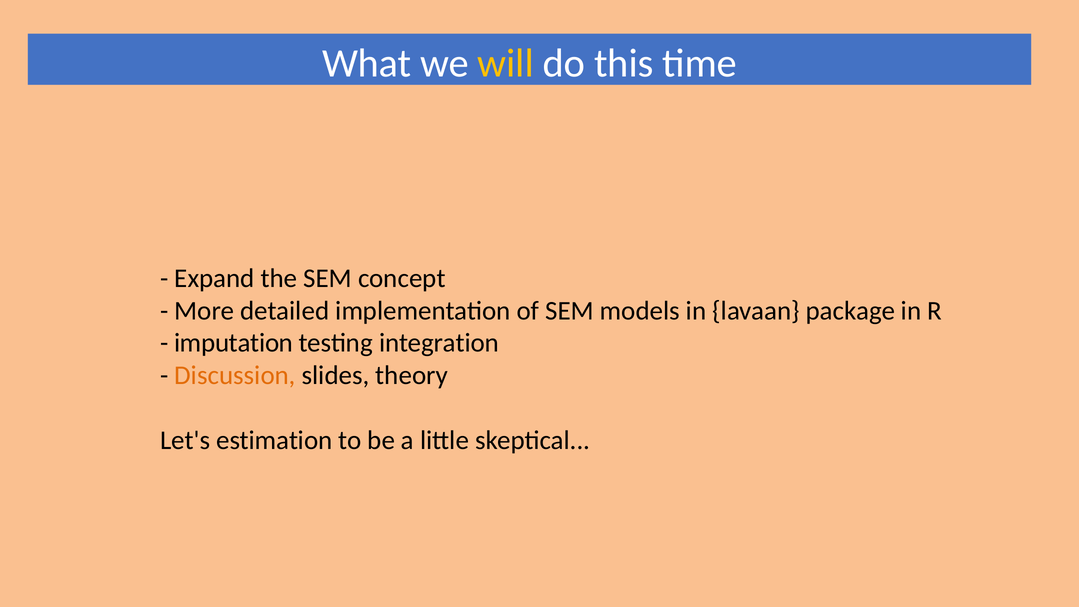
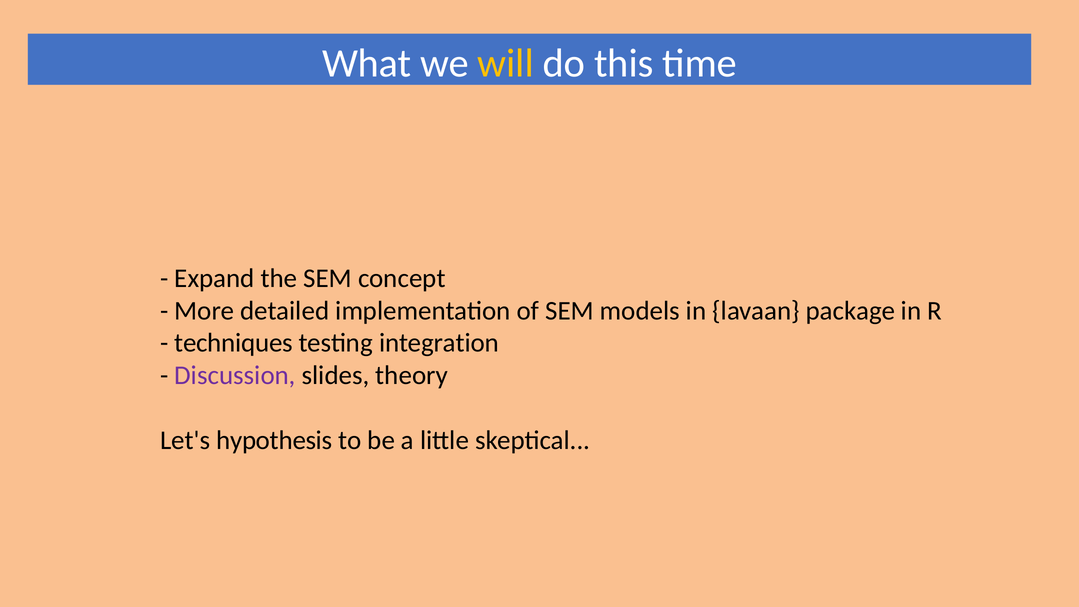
imputation: imputation -> techniques
Discussion colour: orange -> purple
estimation: estimation -> hypothesis
